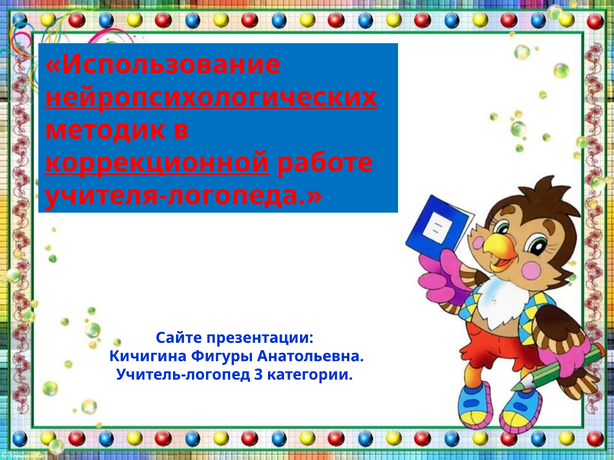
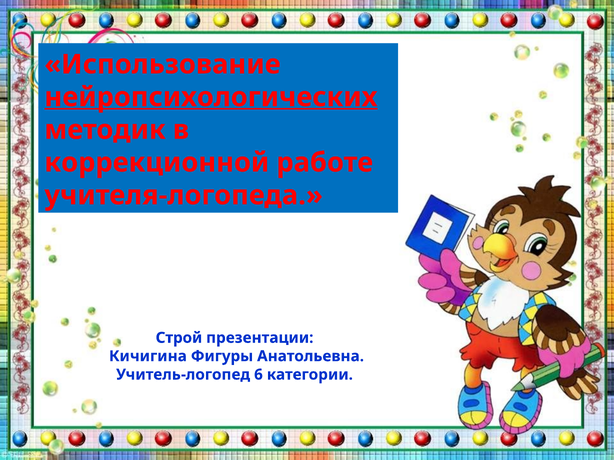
коррекционной underline: present -> none
Сайте: Сайте -> Строй
3: 3 -> 6
